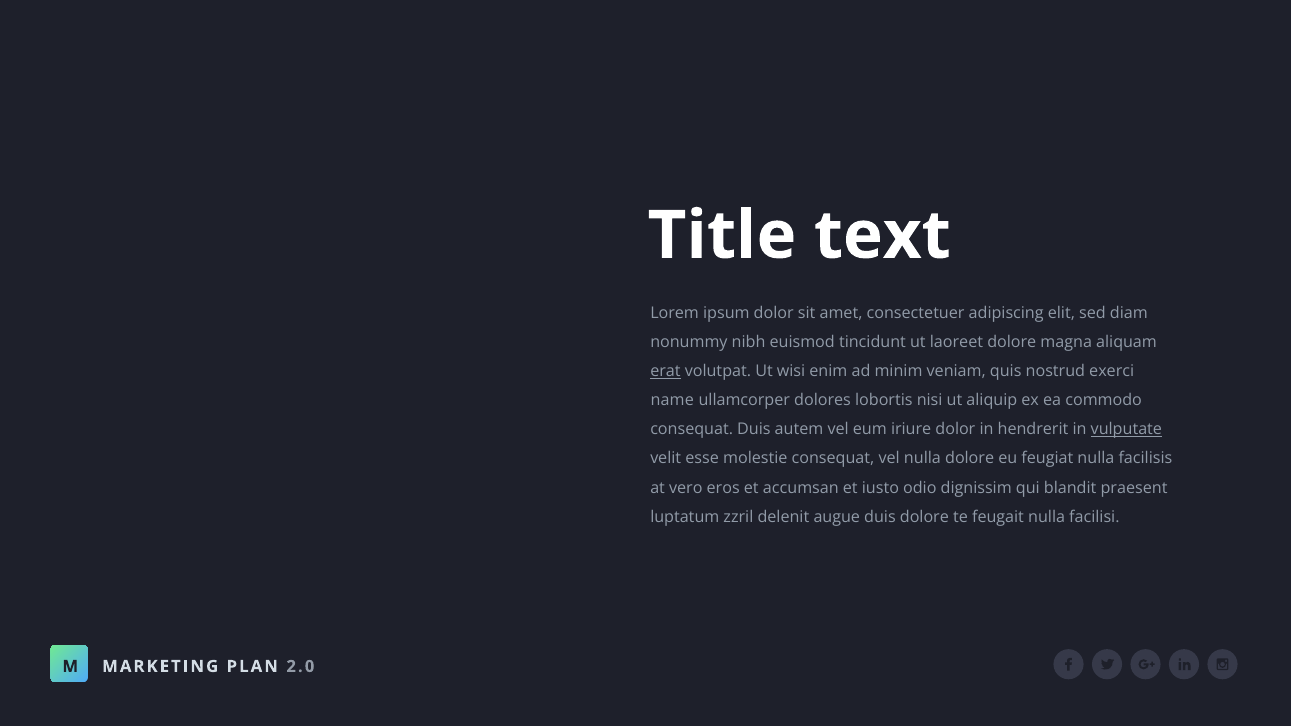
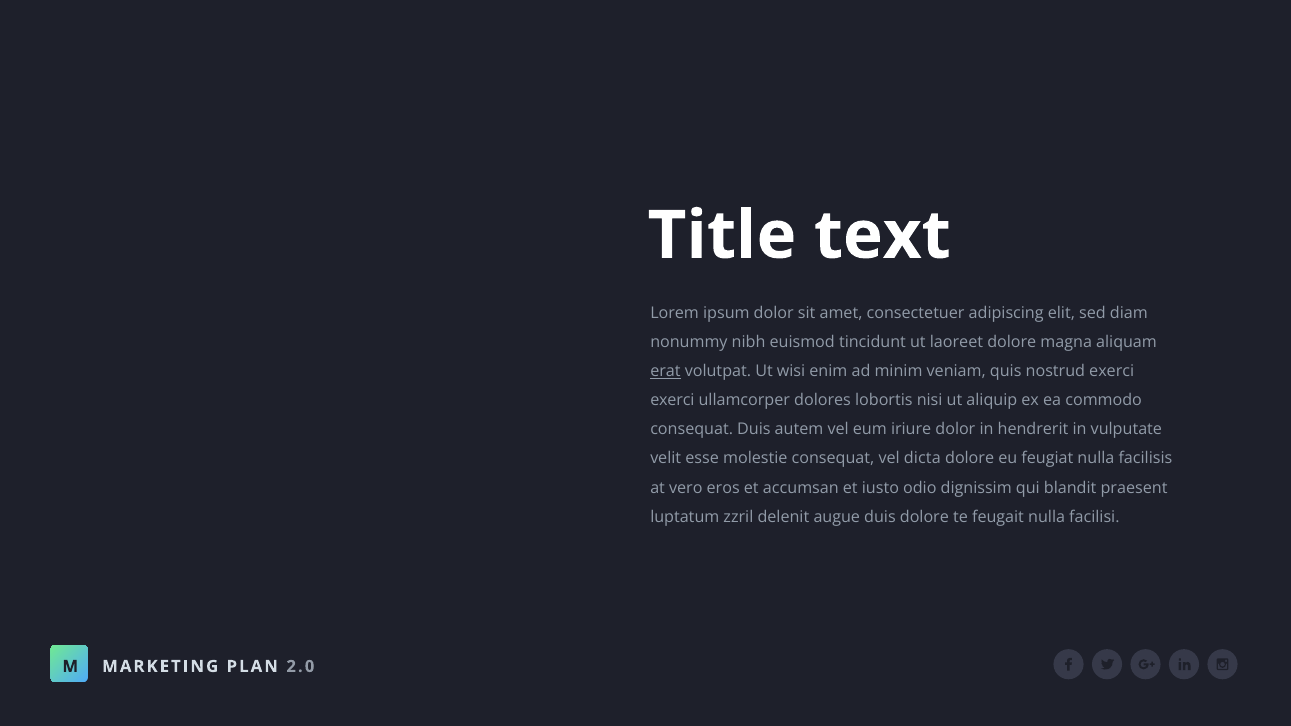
name at (672, 401): name -> exerci
vulputate underline: present -> none
vel nulla: nulla -> dicta
